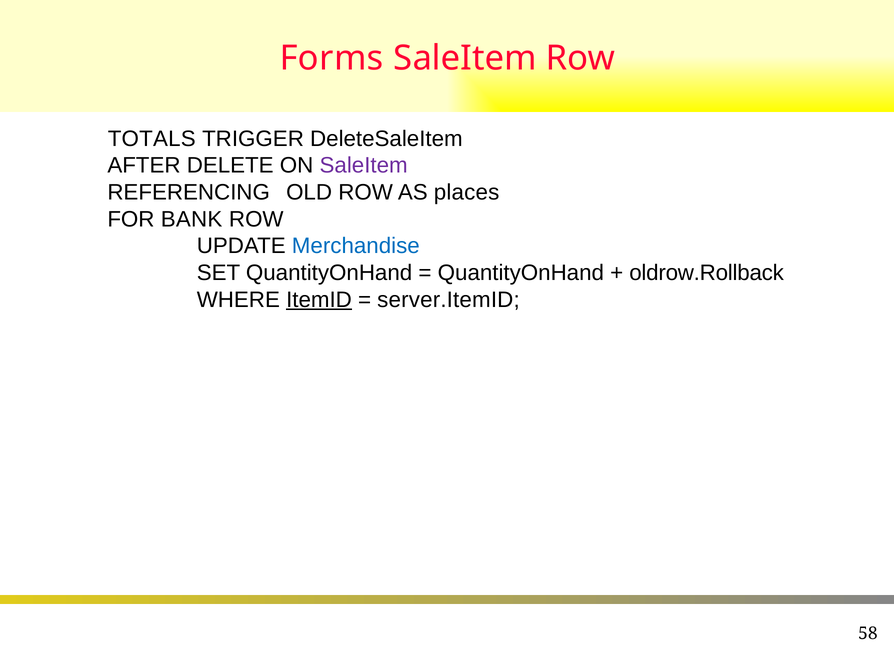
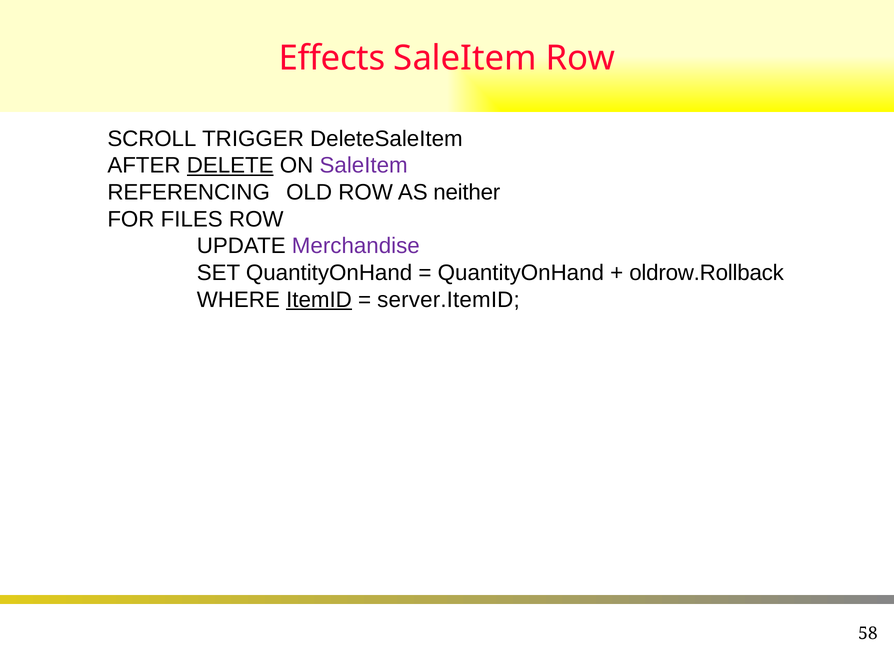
Forms: Forms -> Effects
TOTALS: TOTALS -> SCROLL
DELETE underline: none -> present
places: places -> neither
BANK: BANK -> FILES
Merchandise colour: blue -> purple
